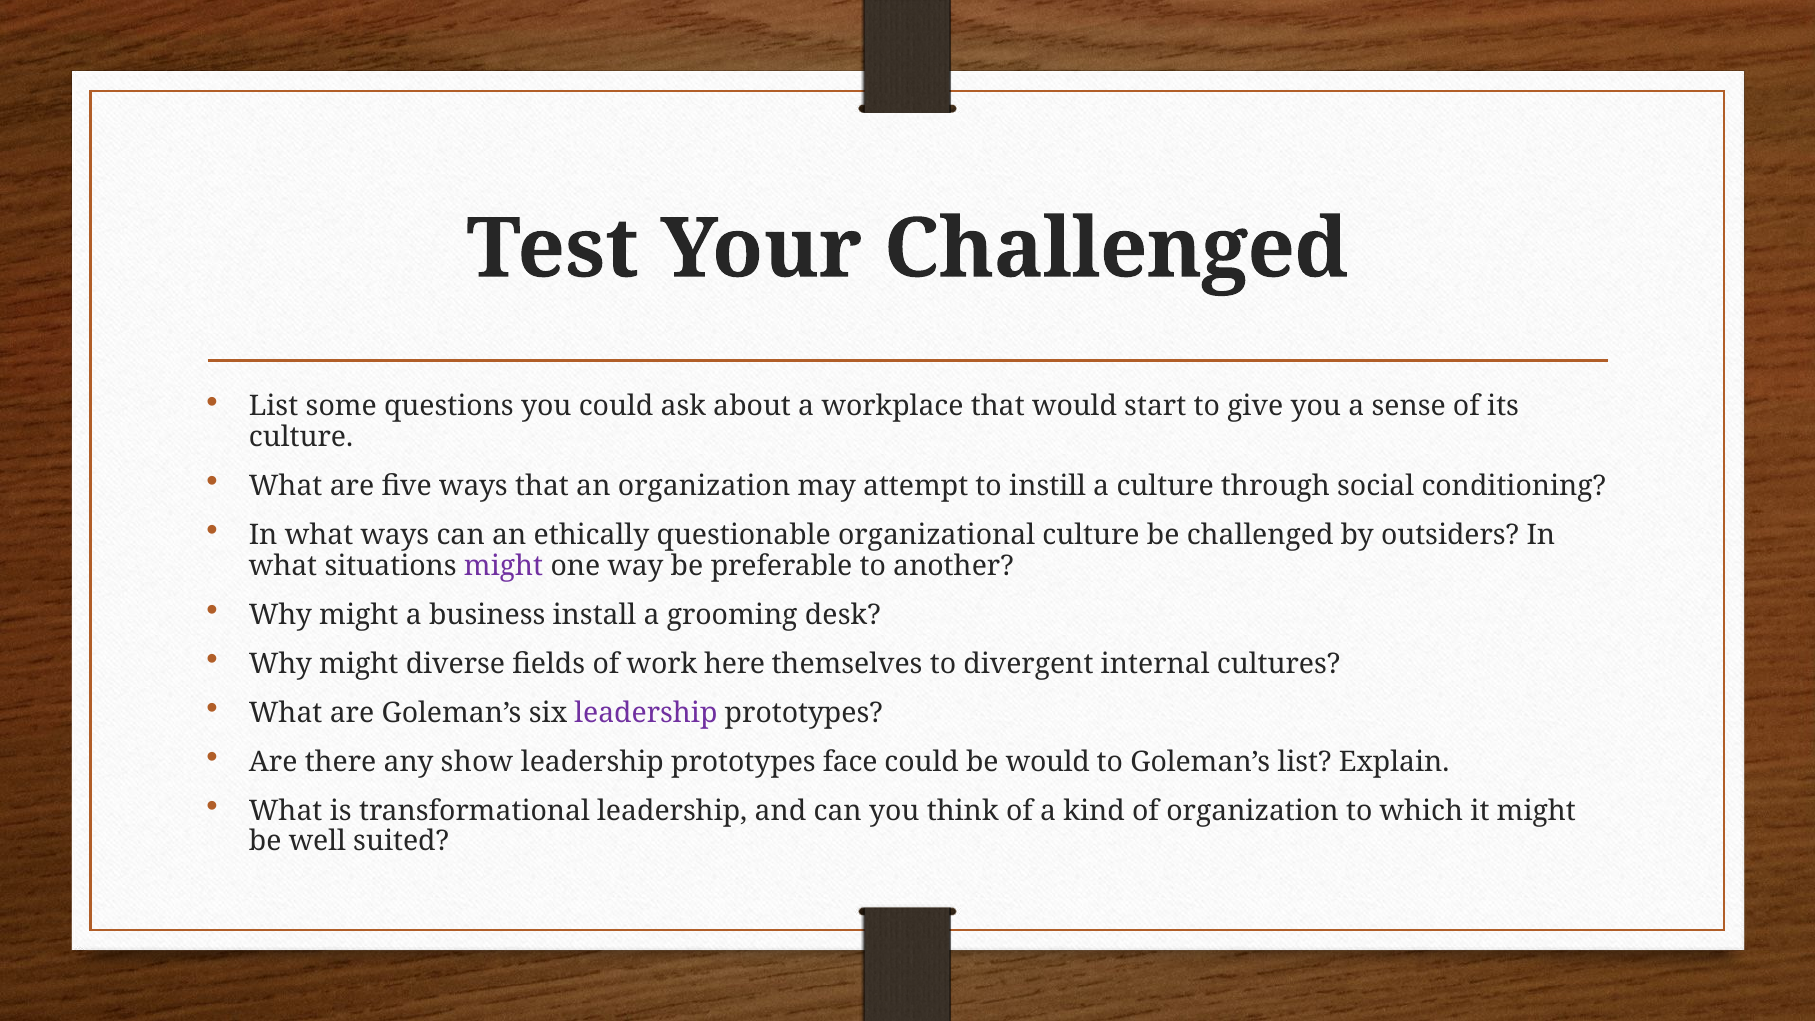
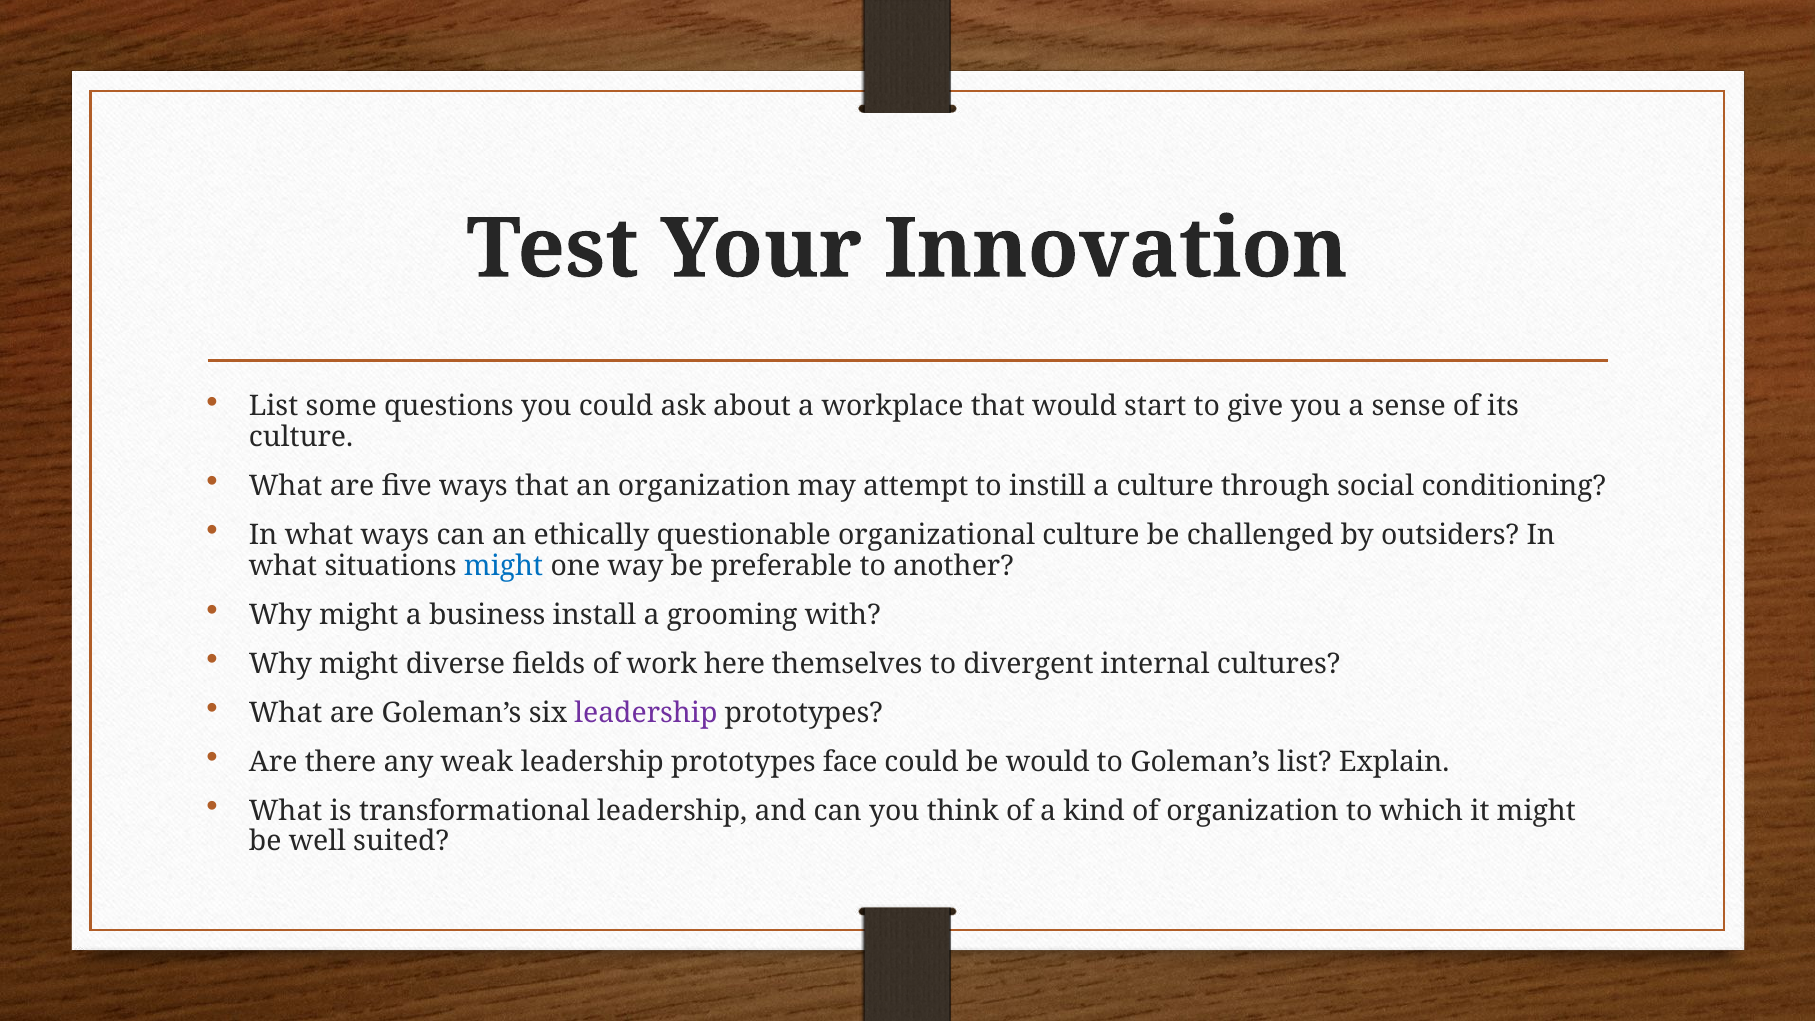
Your Challenged: Challenged -> Innovation
might at (504, 566) colour: purple -> blue
desk: desk -> with
show: show -> weak
